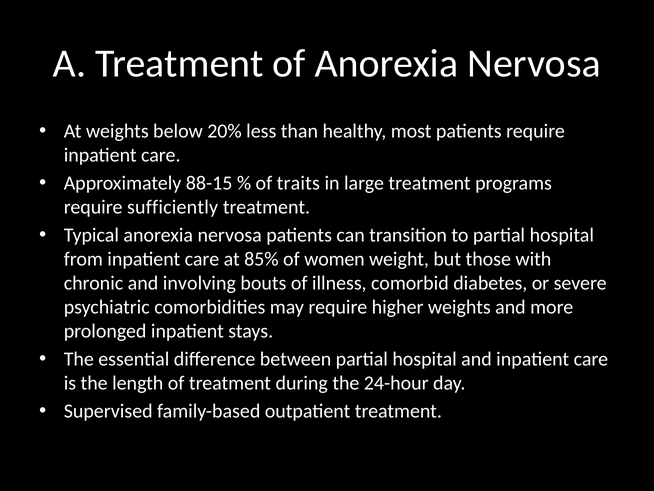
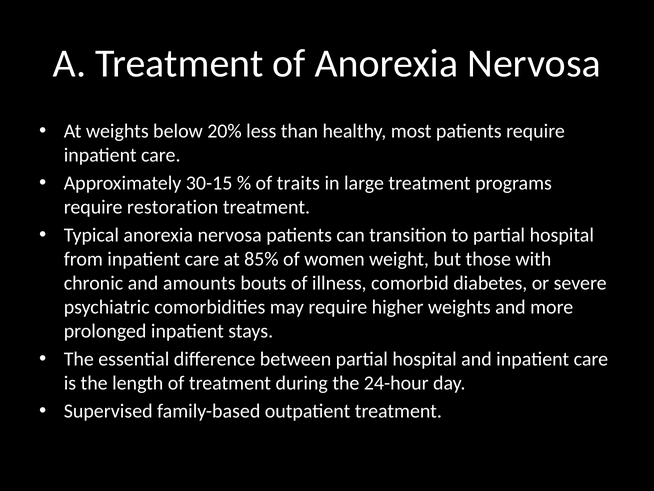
88-15: 88-15 -> 30-15
sufficiently: sufficiently -> restoration
involving: involving -> amounts
